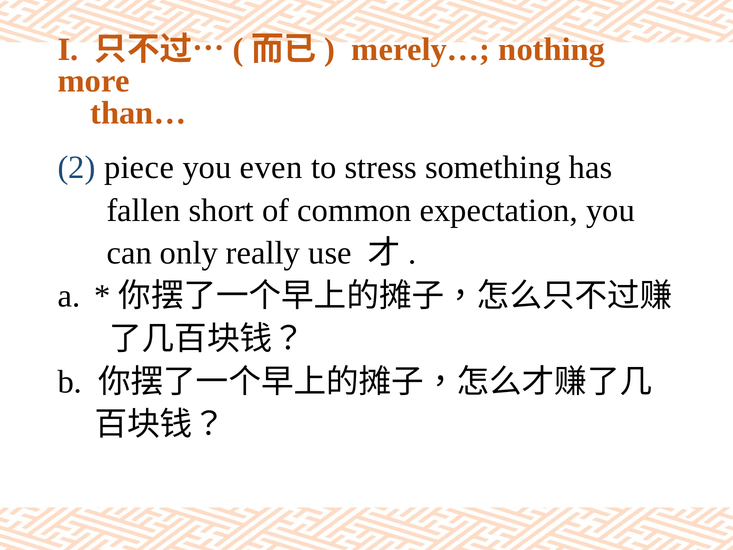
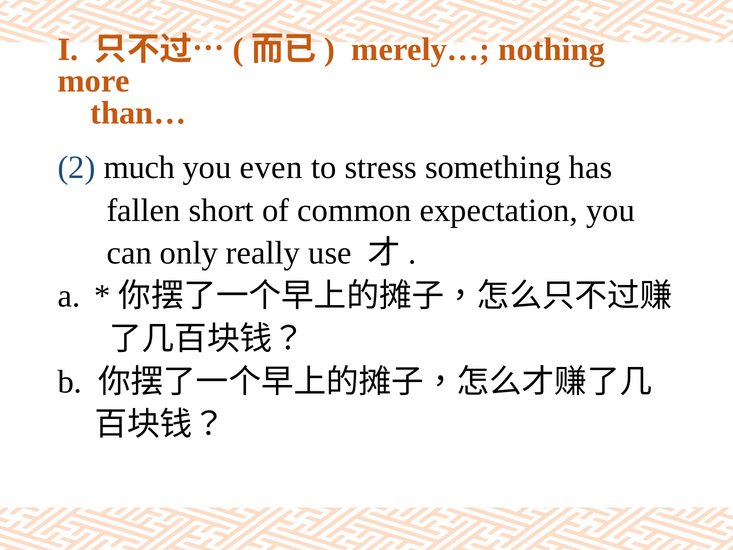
piece: piece -> much
